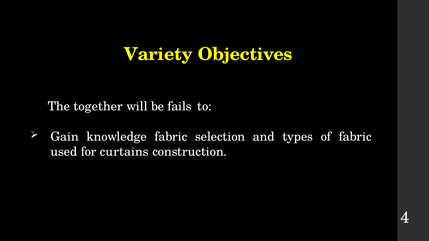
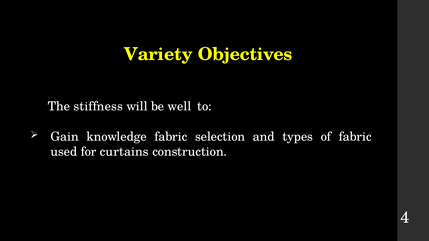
together: together -> stiffness
fails: fails -> well
